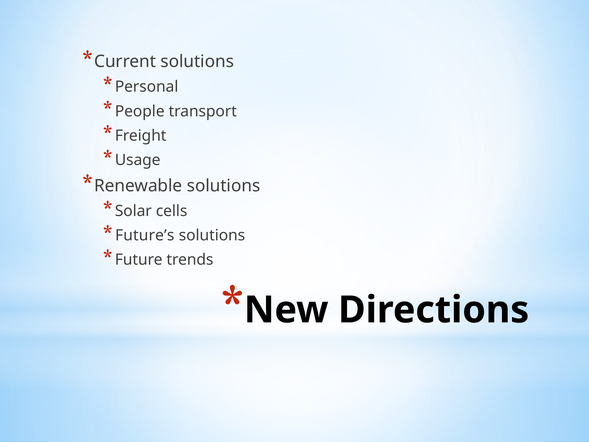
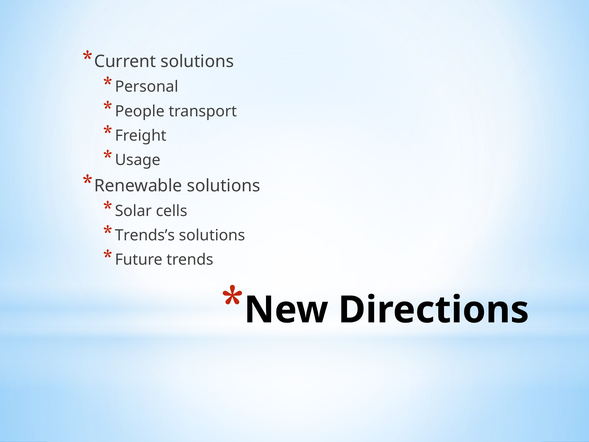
Future’s: Future’s -> Trends’s
